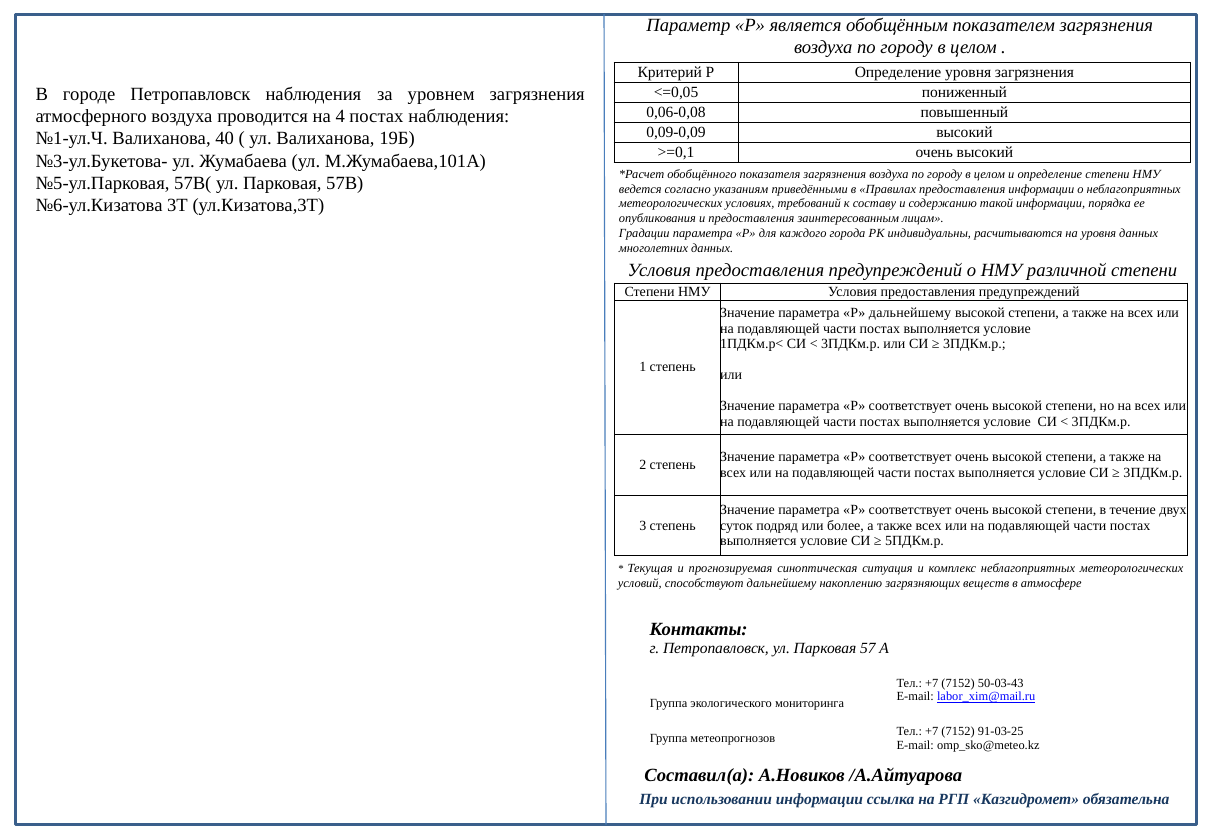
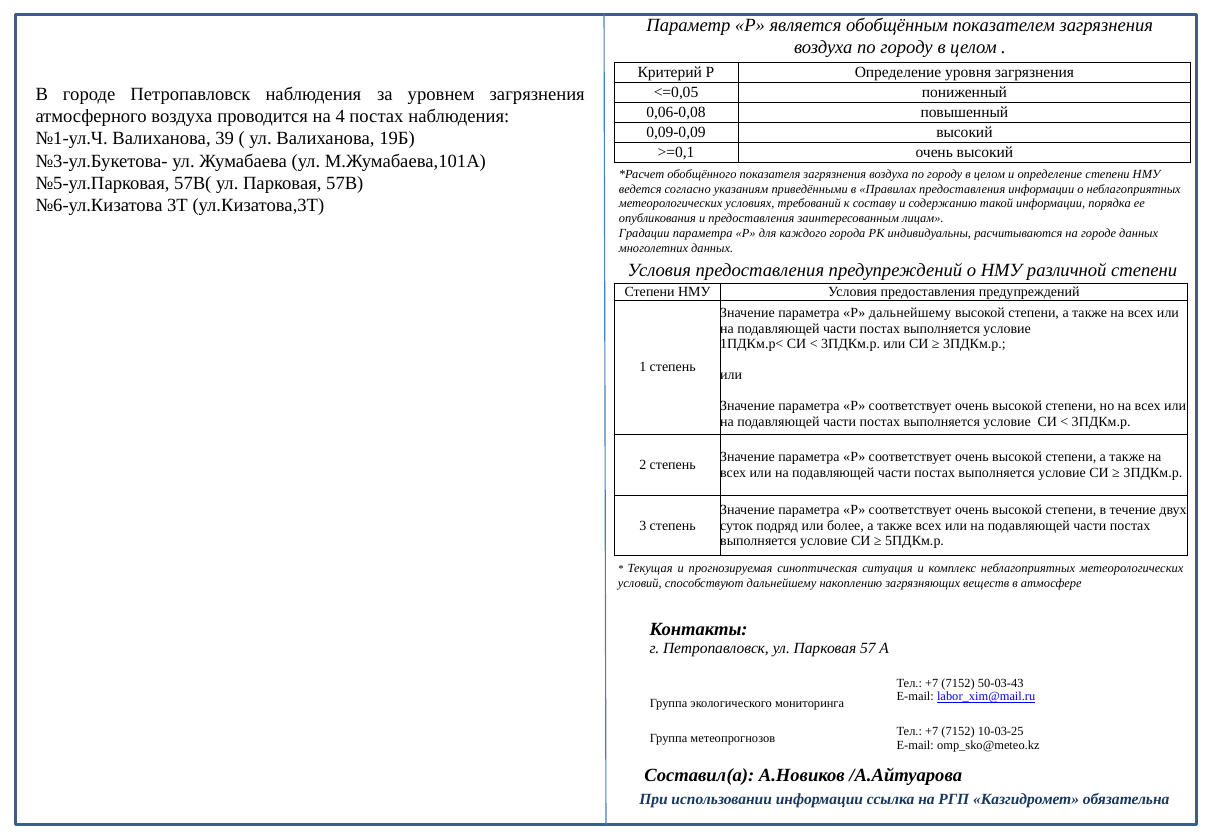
40: 40 -> 39
на уровня: уровня -> городе
91-03-25: 91-03-25 -> 10-03-25
